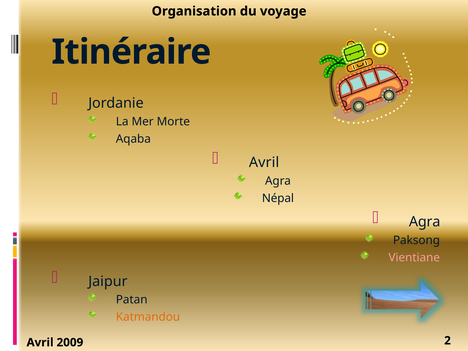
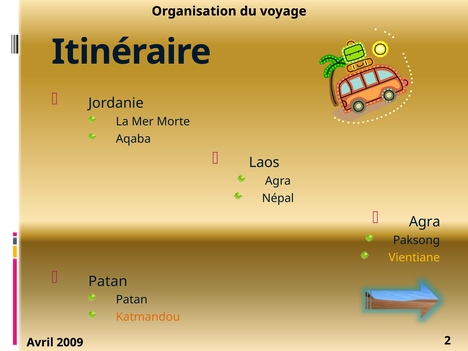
Avril at (264, 163): Avril -> Laos
Vientiane colour: pink -> yellow
Jaipur at (108, 281): Jaipur -> Patan
